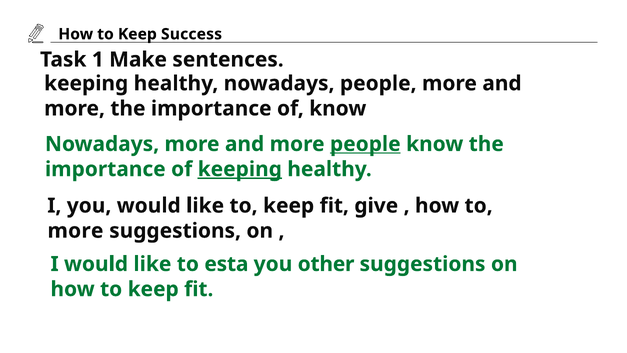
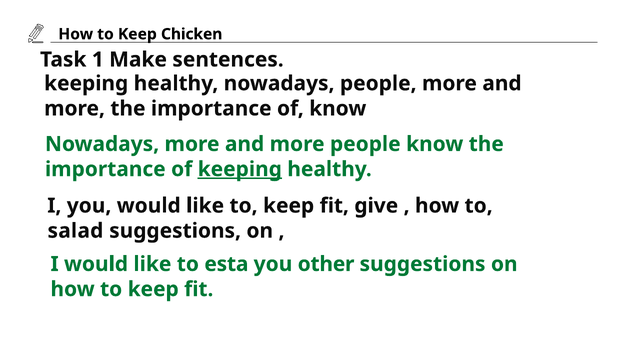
Success: Success -> Chicken
people at (365, 144) underline: present -> none
more at (75, 231): more -> salad
